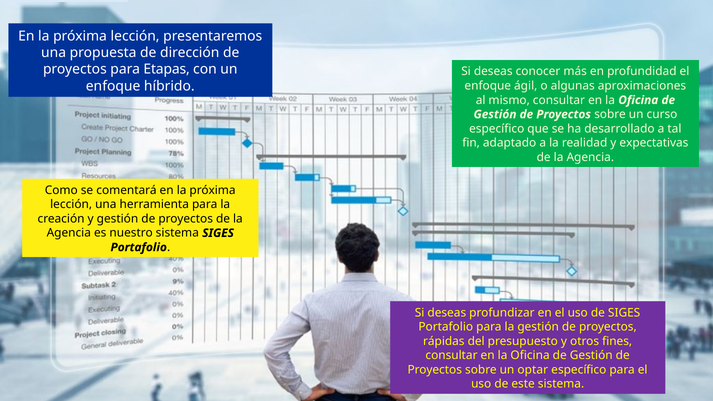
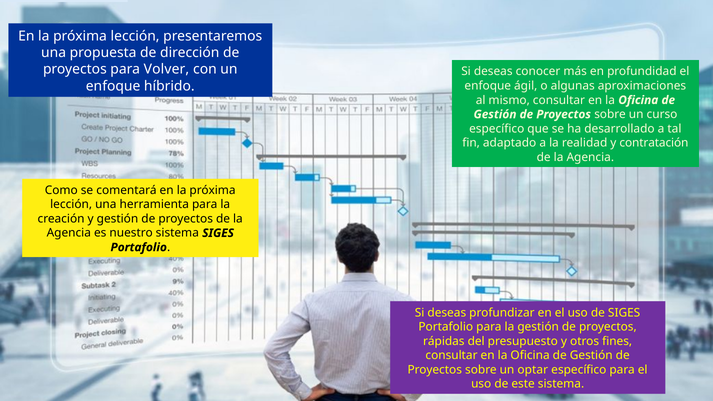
Etapas: Etapas -> Volver
realidad y expectativas: expectativas -> contratación
